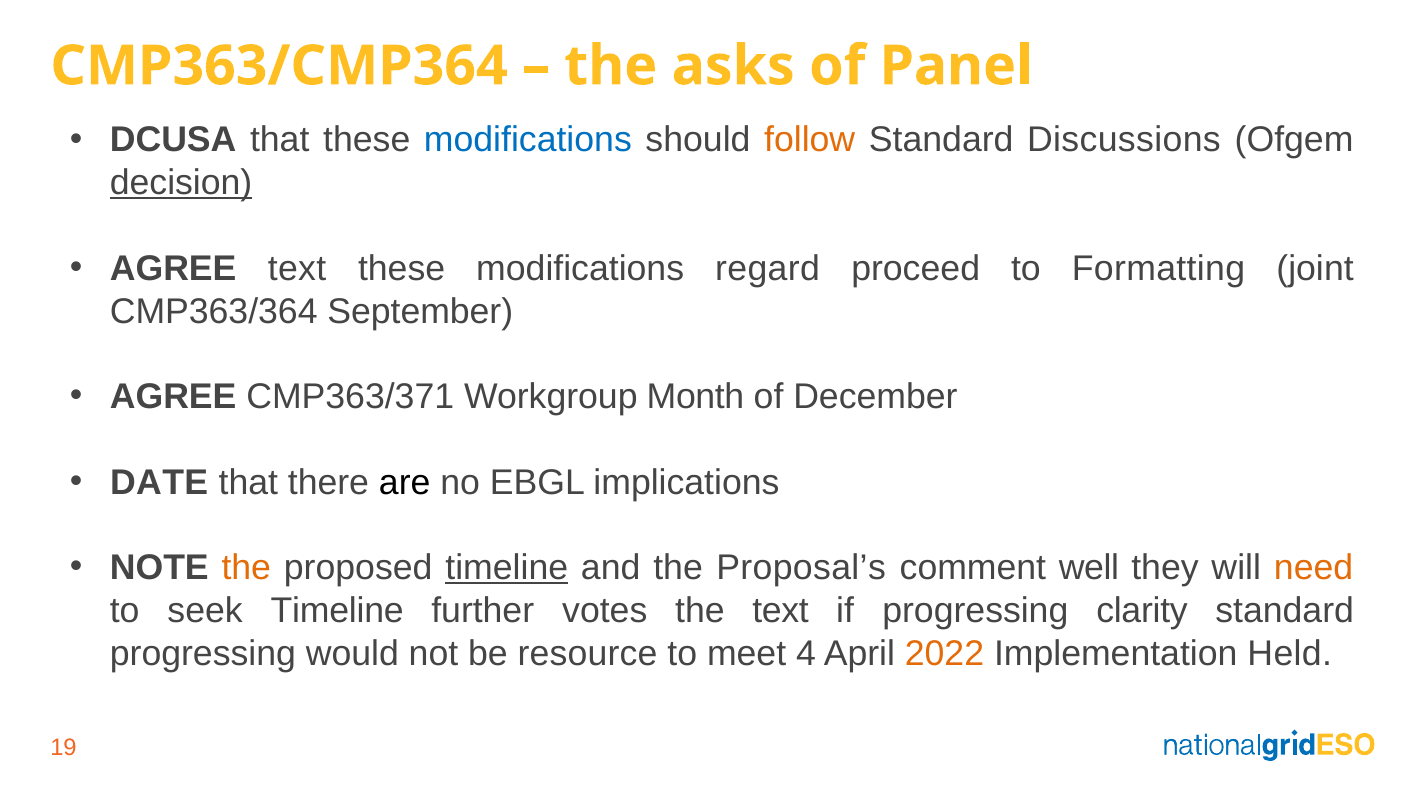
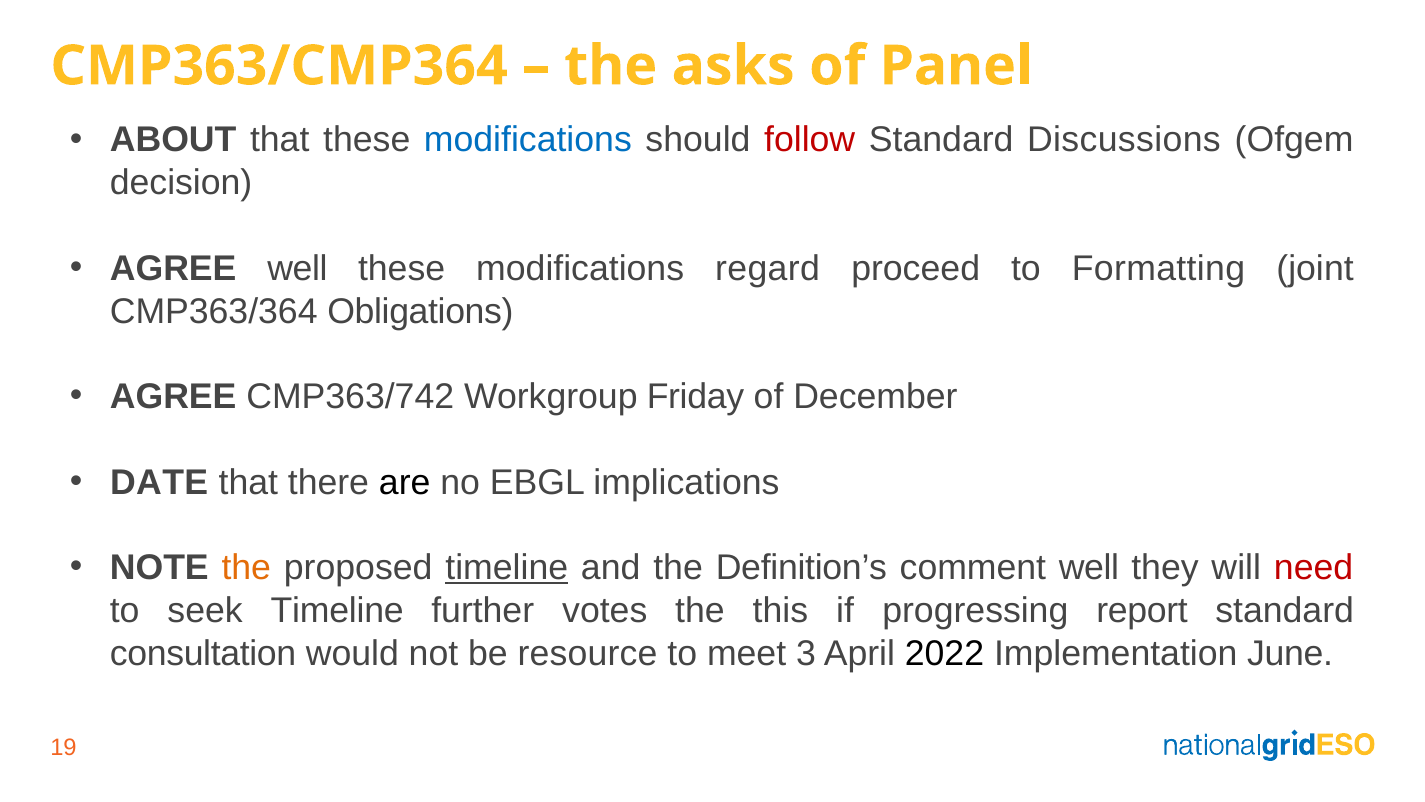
DCUSA: DCUSA -> ABOUT
follow colour: orange -> red
decision underline: present -> none
AGREE text: text -> well
September: September -> Obligations
CMP363/371: CMP363/371 -> CMP363/742
Month: Month -> Friday
Proposal’s: Proposal’s -> Definition’s
need colour: orange -> red
the text: text -> this
clarity: clarity -> report
progressing at (203, 653): progressing -> consultation
4: 4 -> 3
2022 colour: orange -> black
Held: Held -> June
